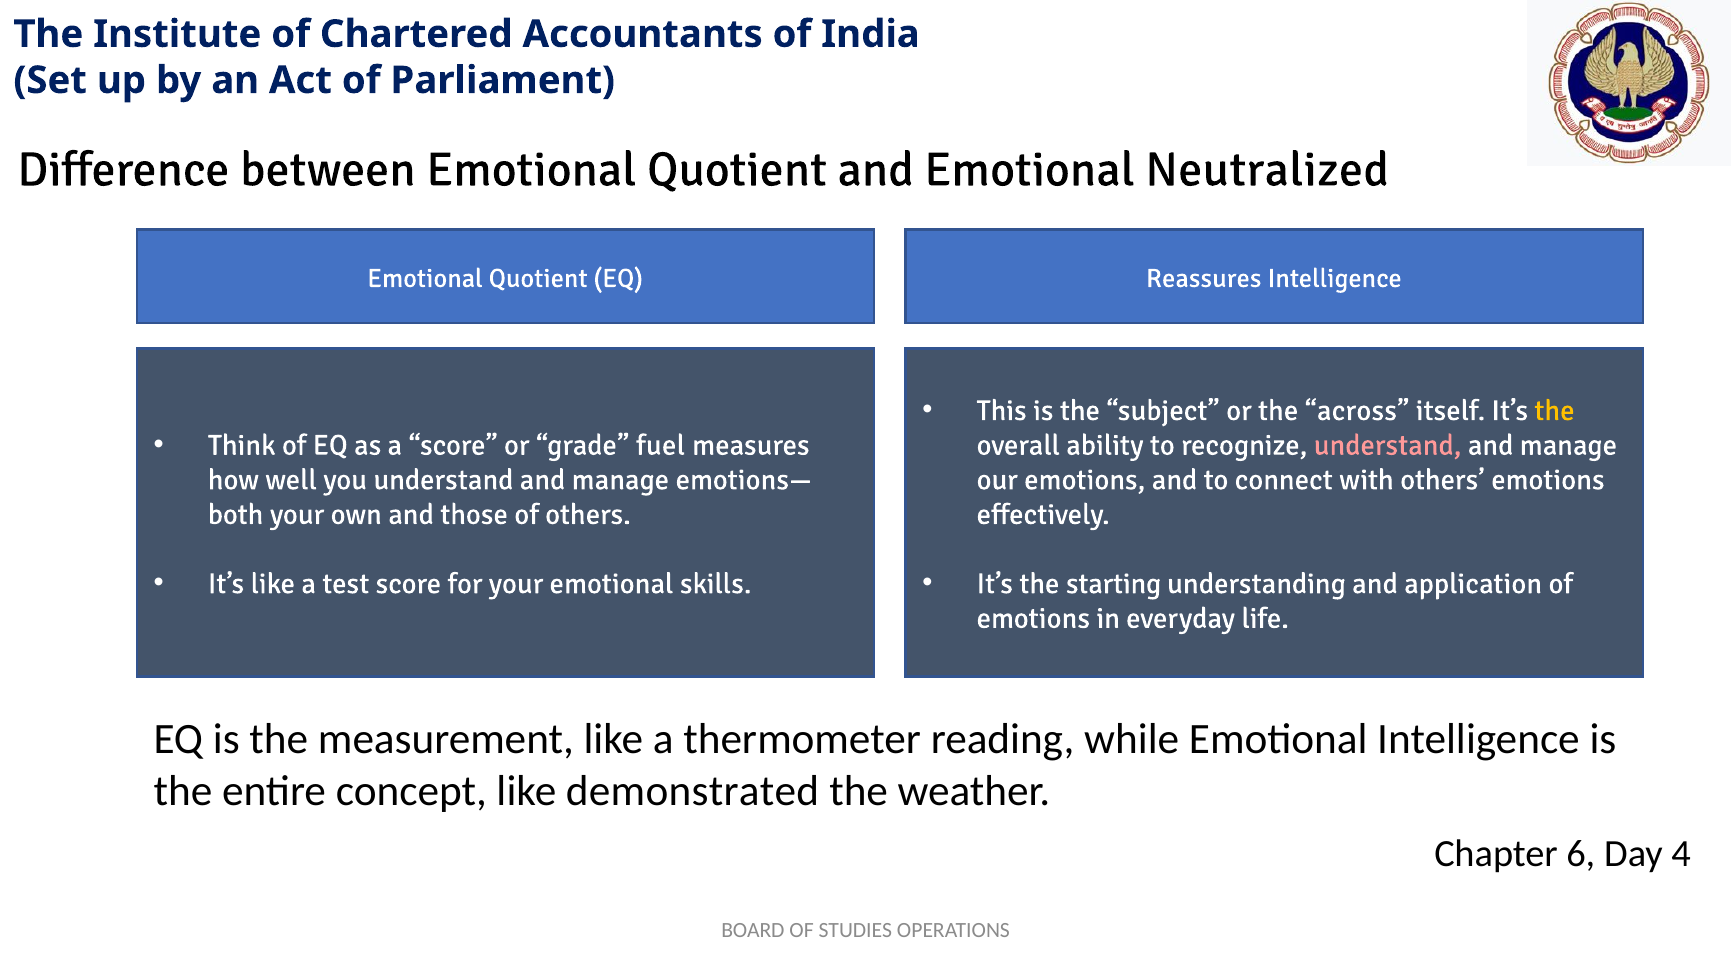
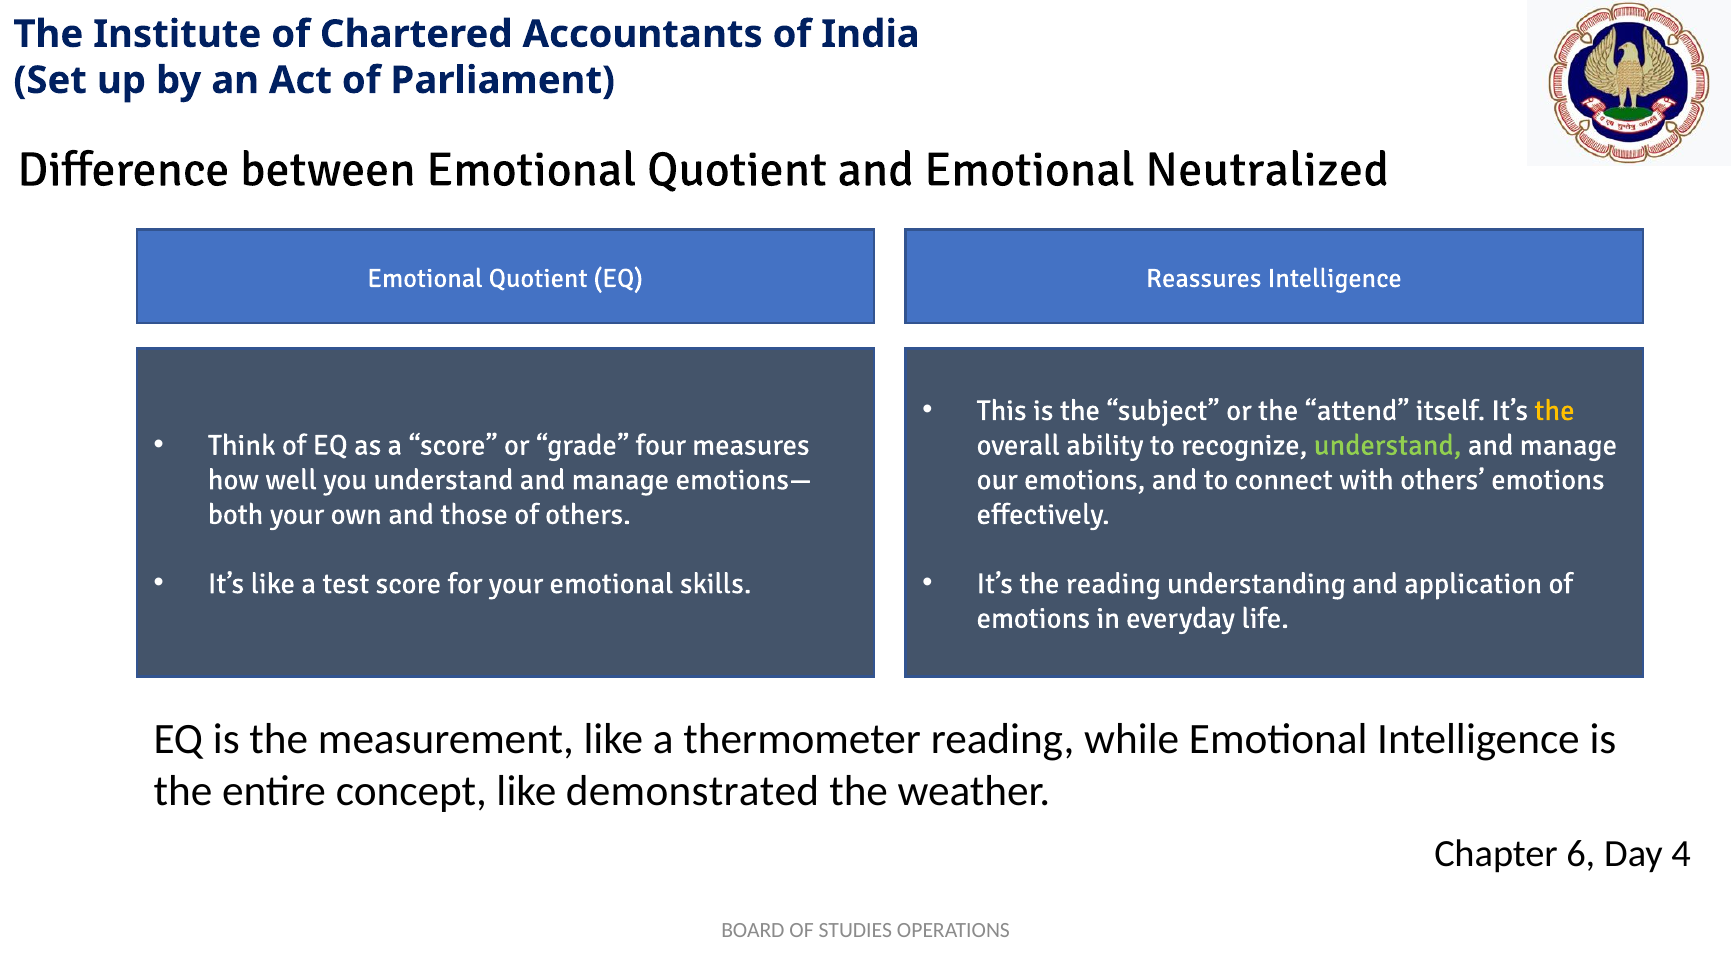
across: across -> attend
fuel: fuel -> four
understand at (1388, 445) colour: pink -> light green
the starting: starting -> reading
